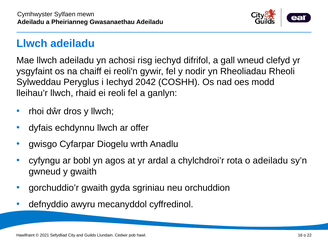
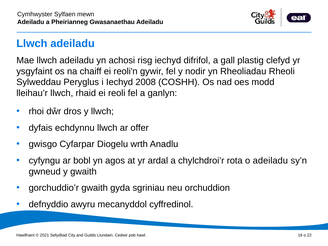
wneud: wneud -> plastig
2042: 2042 -> 2008
